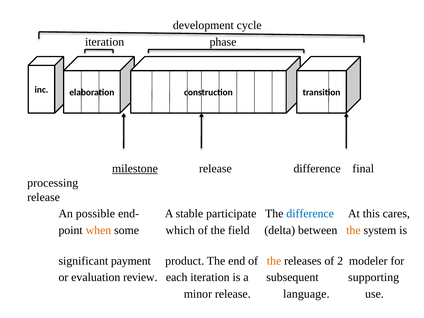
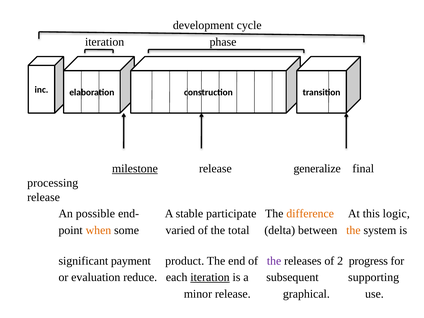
release difference: difference -> generalize
difference at (310, 214) colour: blue -> orange
cares: cares -> logic
which: which -> varied
field: field -> total
the at (274, 261) colour: orange -> purple
modeler: modeler -> progress
review: review -> reduce
iteration at (210, 277) underline: none -> present
language: language -> graphical
